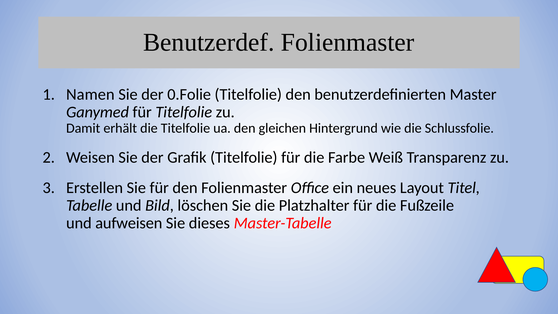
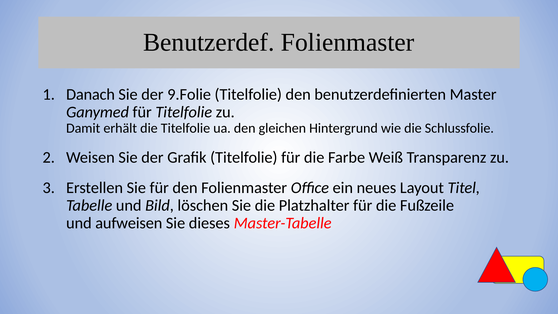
Namen: Namen -> Danach
0.Folie: 0.Folie -> 9.Folie
